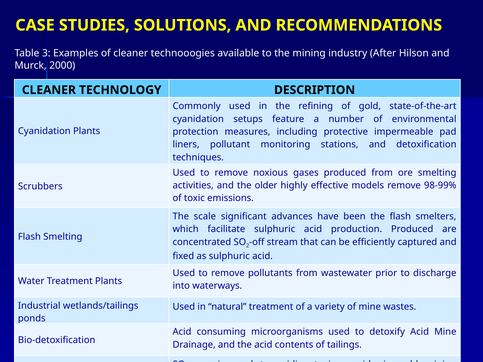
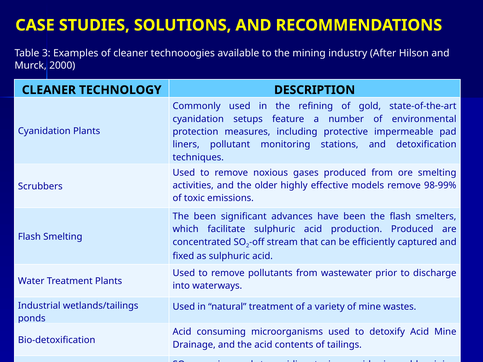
The scale: scale -> been
